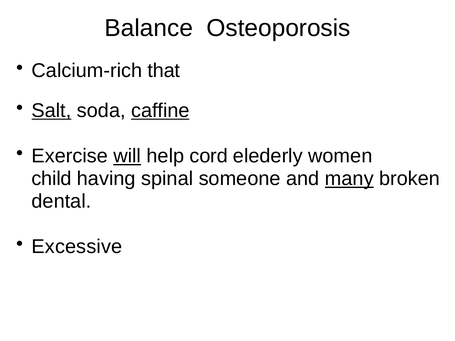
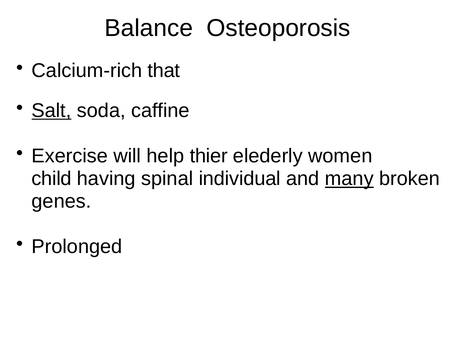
caffine underline: present -> none
will underline: present -> none
cord: cord -> thier
someone: someone -> individual
dental: dental -> genes
Excessive: Excessive -> Prolonged
